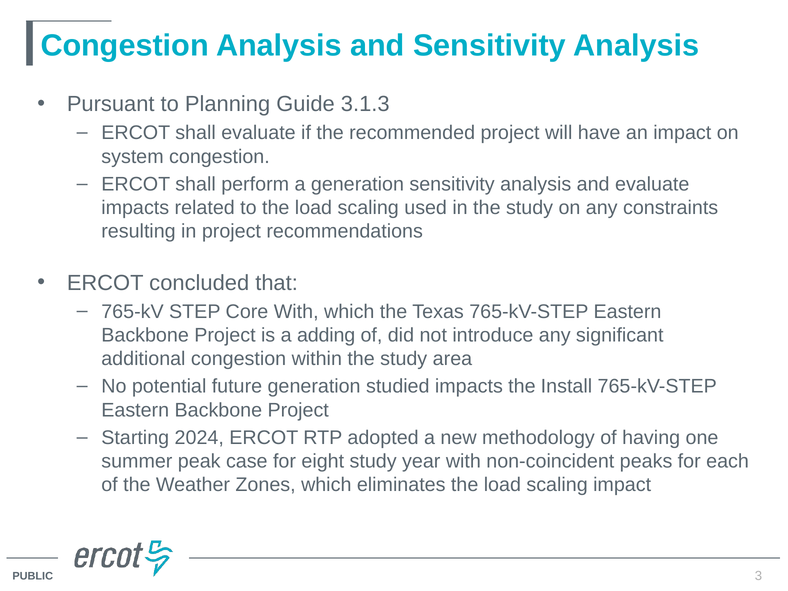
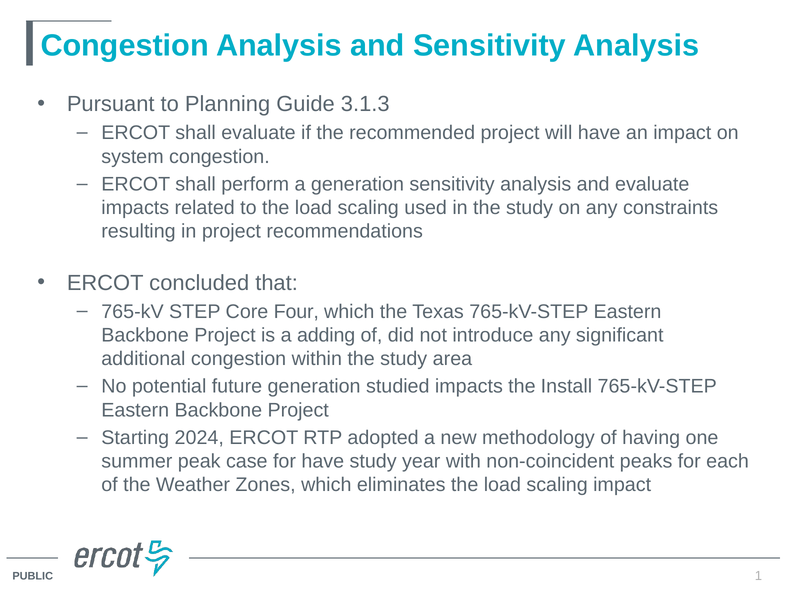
Core With: With -> Four
for eight: eight -> have
3: 3 -> 1
